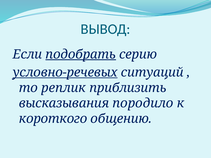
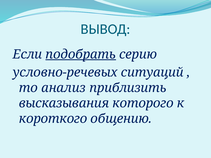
условно-речевых underline: present -> none
реплик: реплик -> анализ
породило: породило -> которого
